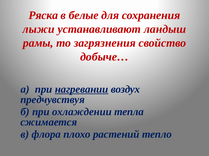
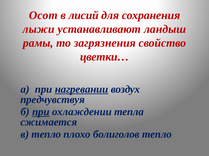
Ряска: Ряска -> Осот
белые: белые -> лисий
добыче…: добыче… -> цветки…
при at (41, 112) underline: none -> present
в флора: флора -> тепло
растений: растений -> болиголов
